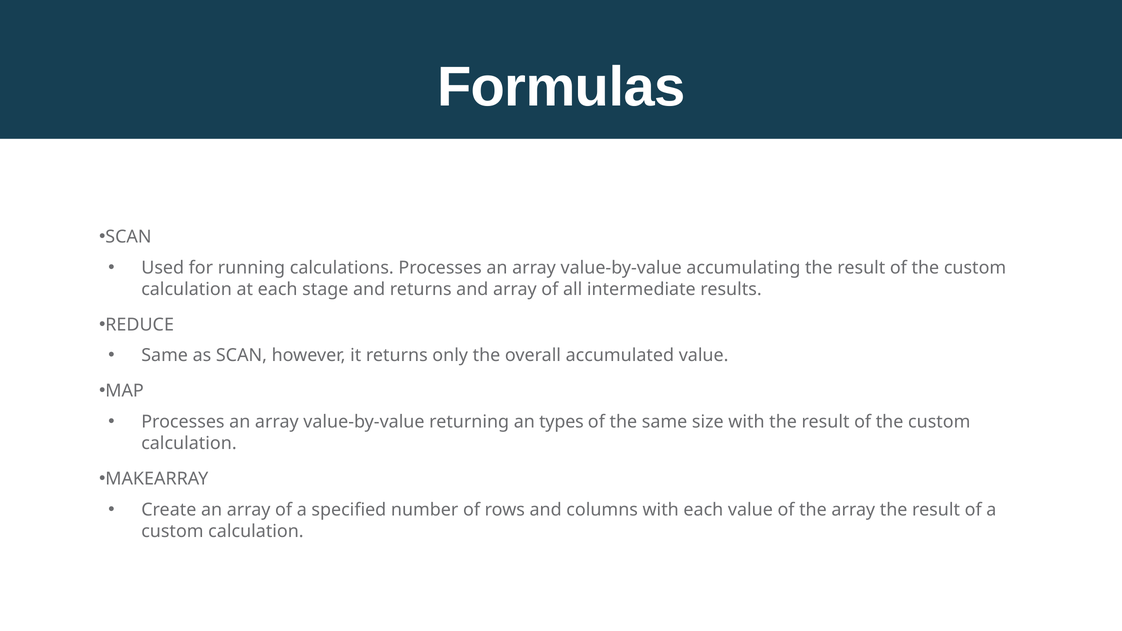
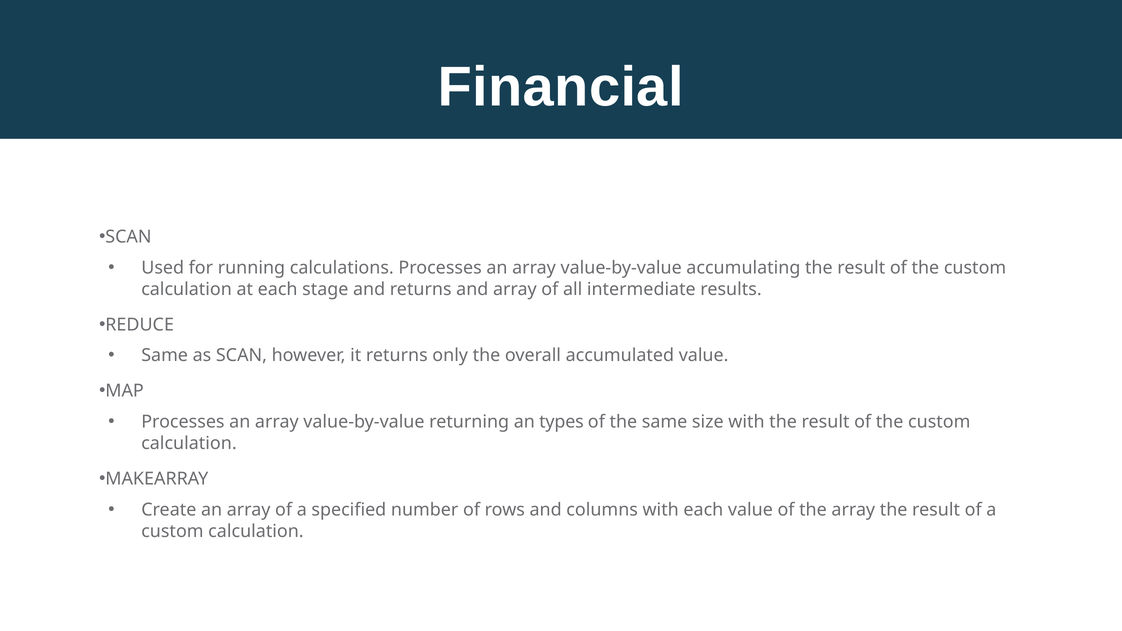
Formulas: Formulas -> Financial
